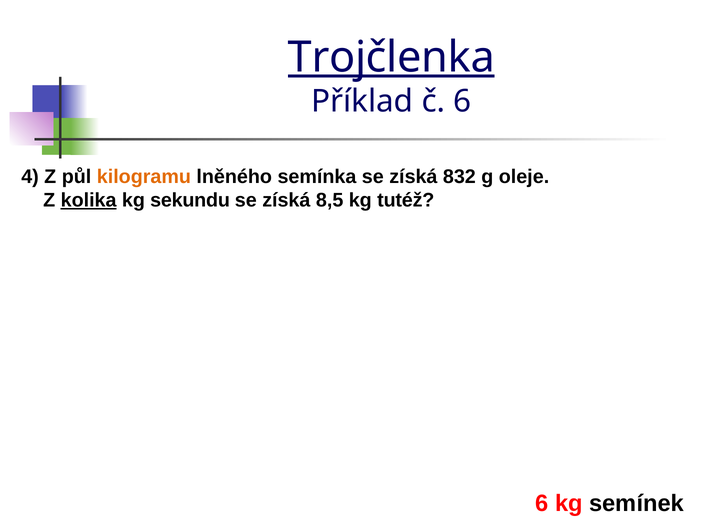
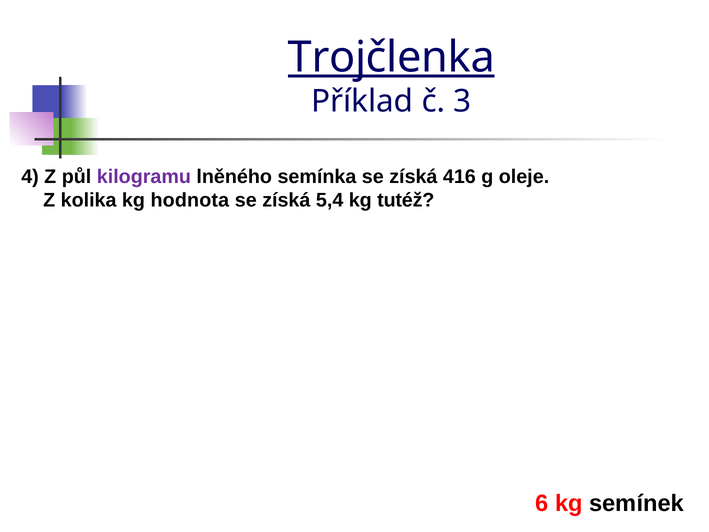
č 6: 6 -> 3
kilogramu colour: orange -> purple
832: 832 -> 416
kolika underline: present -> none
sekundu: sekundu -> hodnota
8,5: 8,5 -> 5,4
